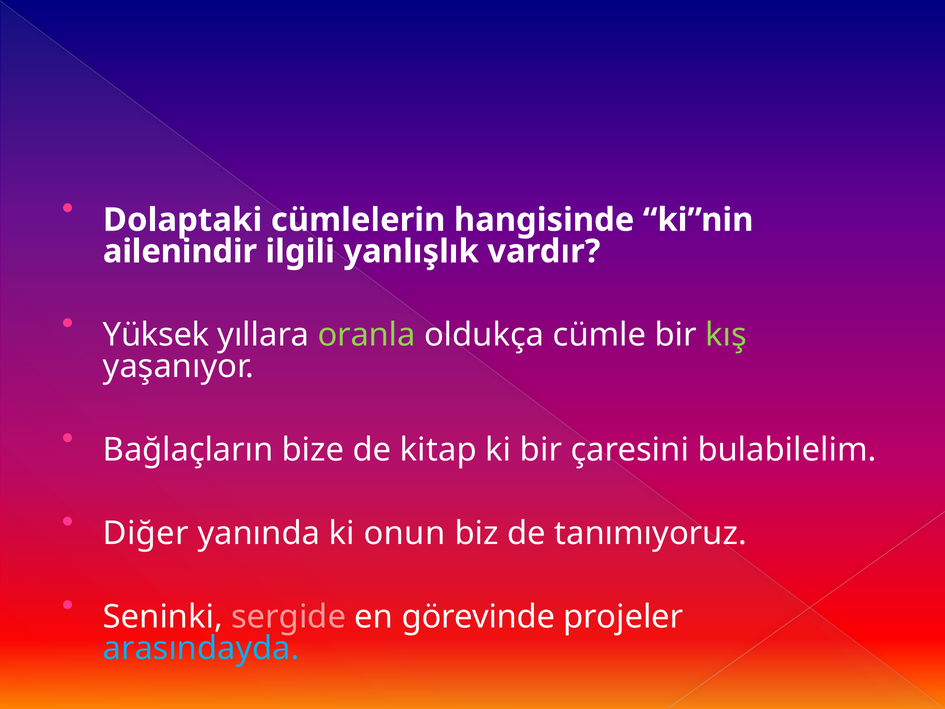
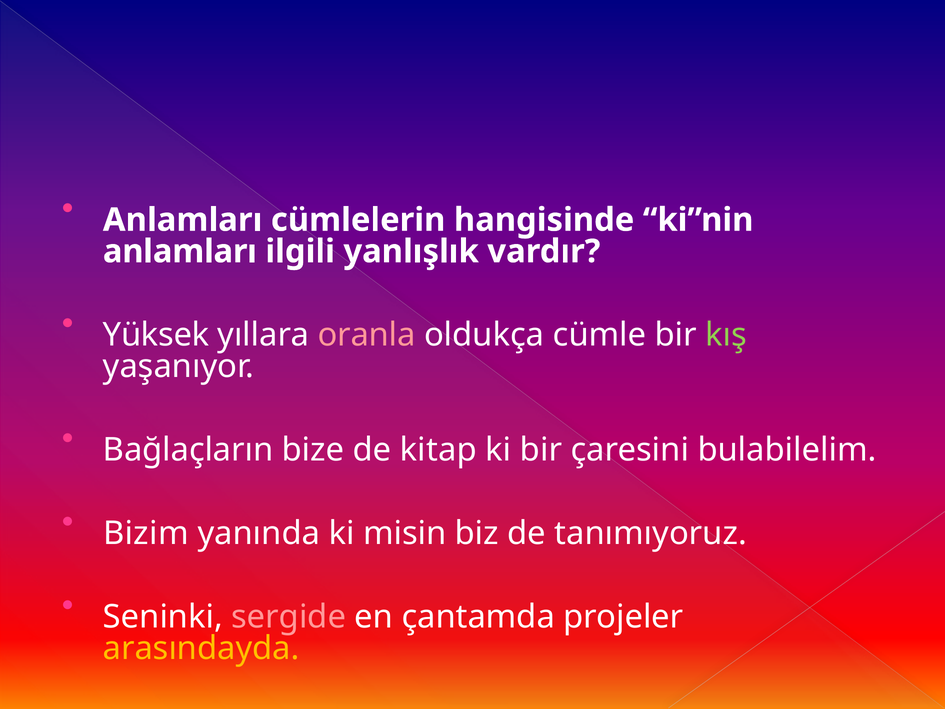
Dolaptaki at (183, 220): Dolaptaki -> Anlamları
ailenindir at (180, 251): ailenindir -> anlamları
oranla colour: light green -> pink
Diğer: Diğer -> Bizim
onun: onun -> misin
görevinde: görevinde -> çantamda
arasındayda colour: light blue -> yellow
